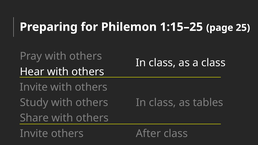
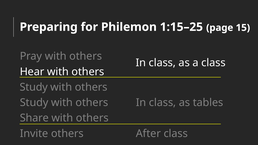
25: 25 -> 15
Invite at (34, 87): Invite -> Study
